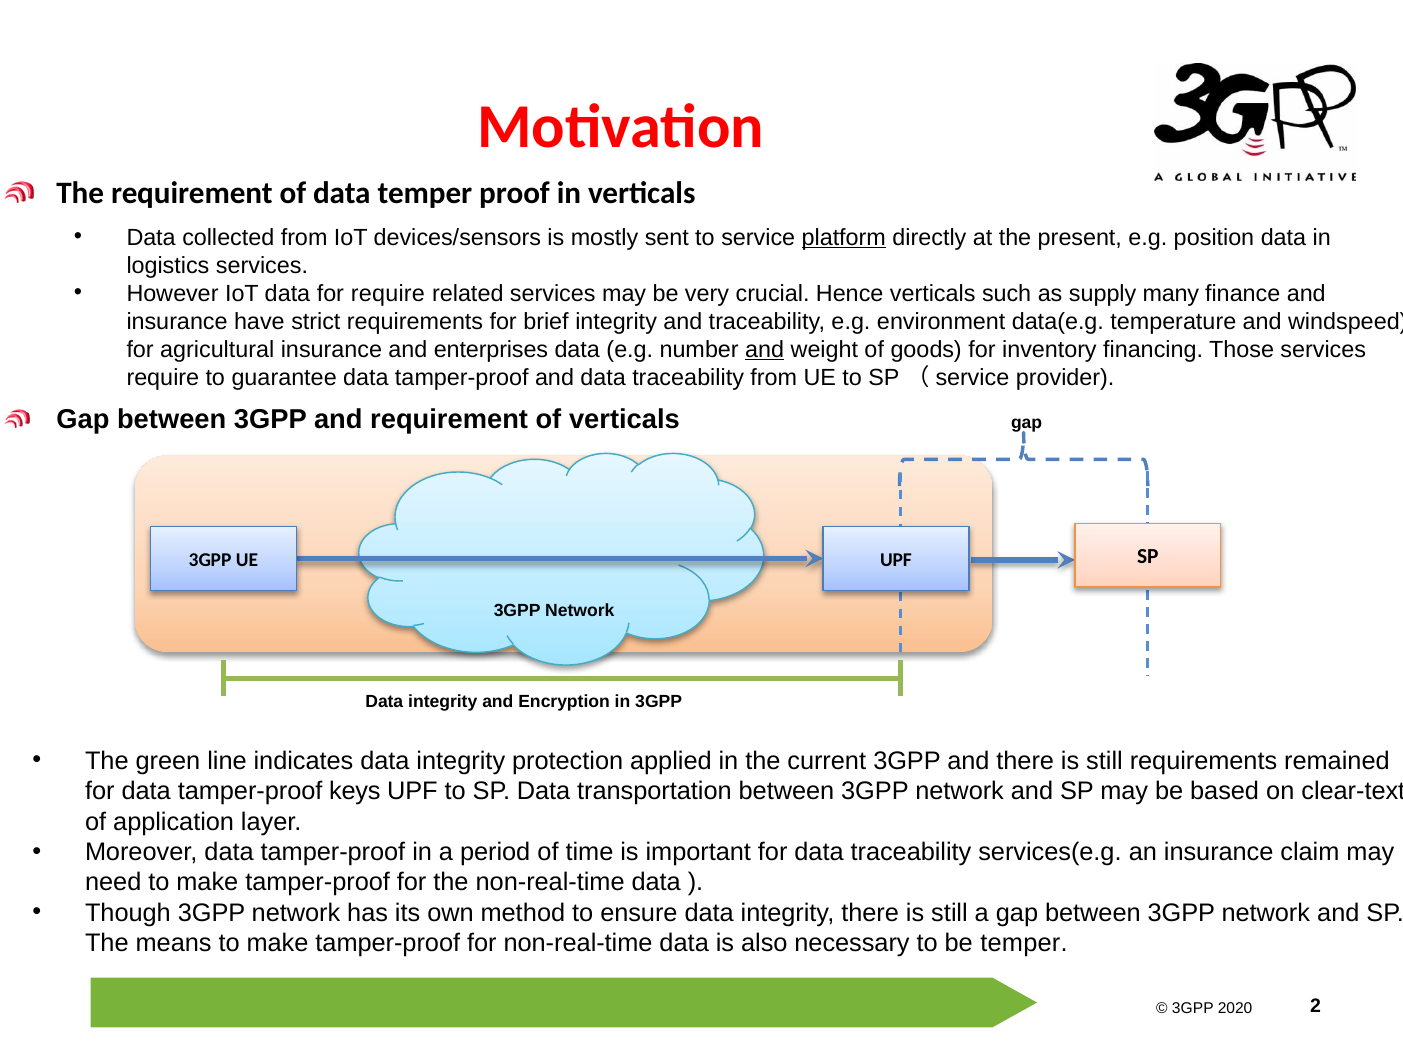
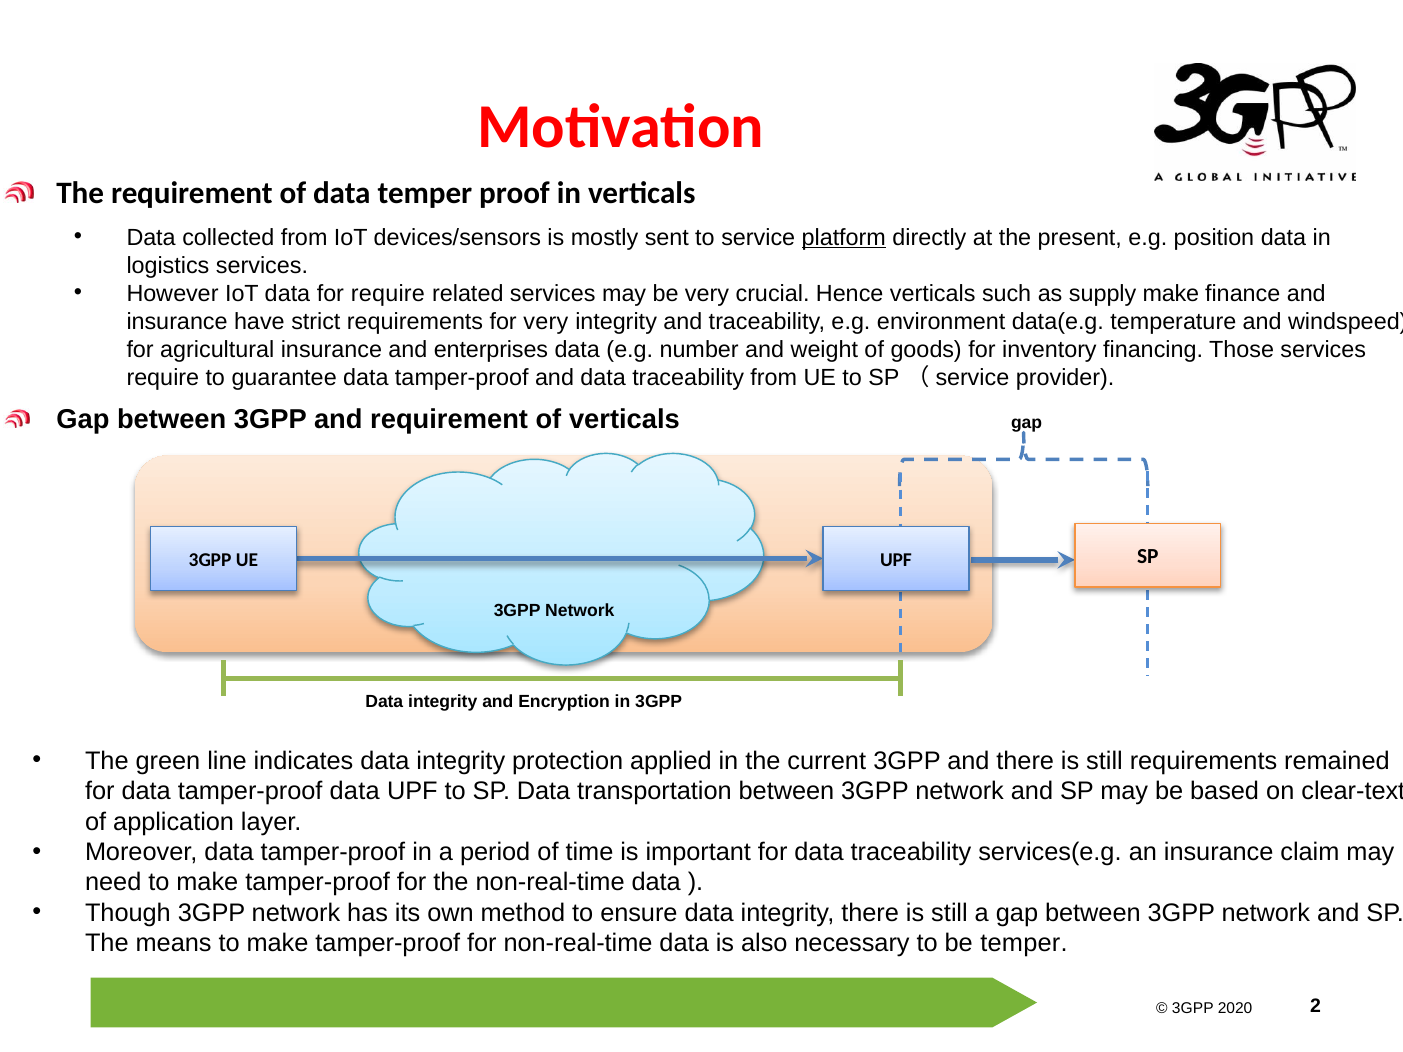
supply many: many -> make
for brief: brief -> very
and at (765, 350) underline: present -> none
tamper-proof keys: keys -> data
